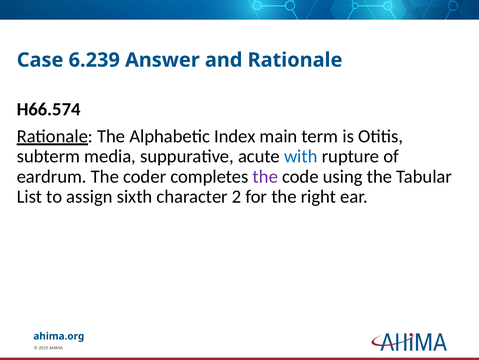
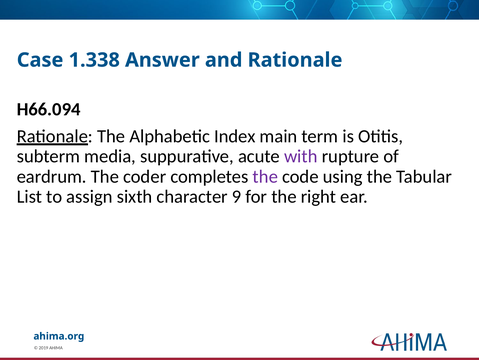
6.239: 6.239 -> 1.338
H66.574: H66.574 -> H66.094
with colour: blue -> purple
2: 2 -> 9
